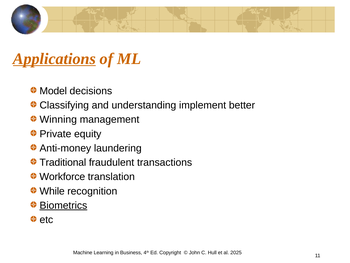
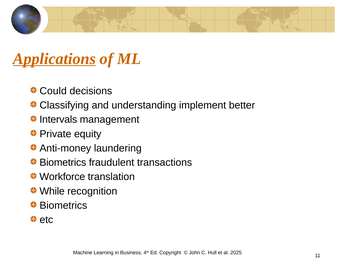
Model: Model -> Could
Winning: Winning -> Intervals
Traditional at (63, 162): Traditional -> Biometrics
Biometrics at (63, 205) underline: present -> none
